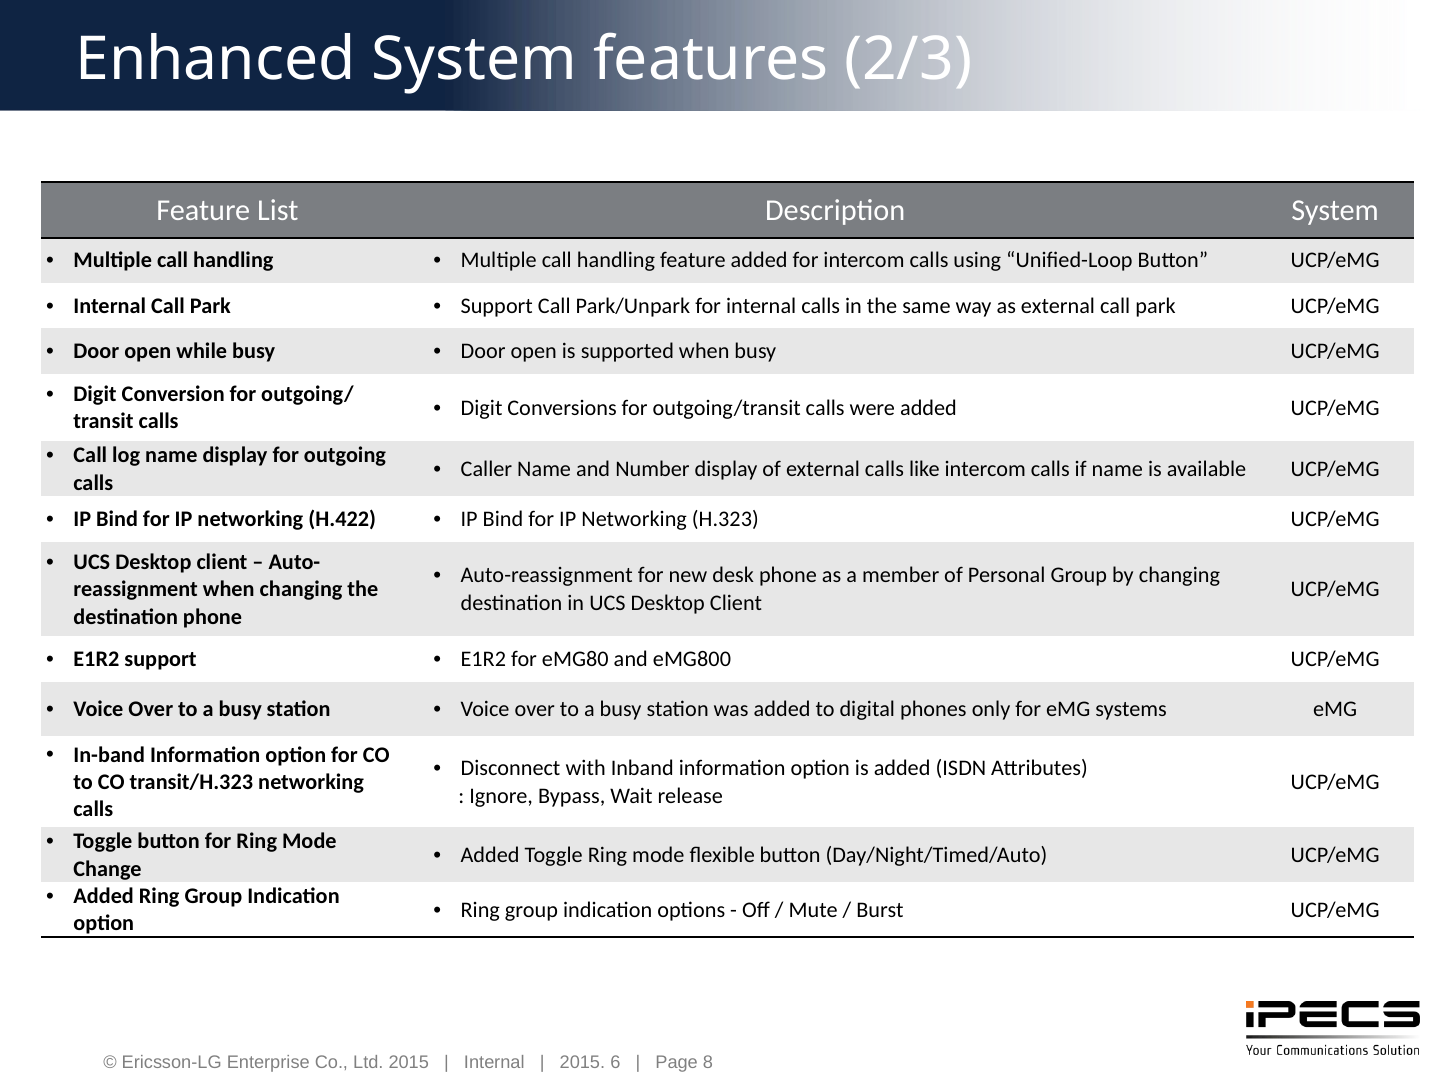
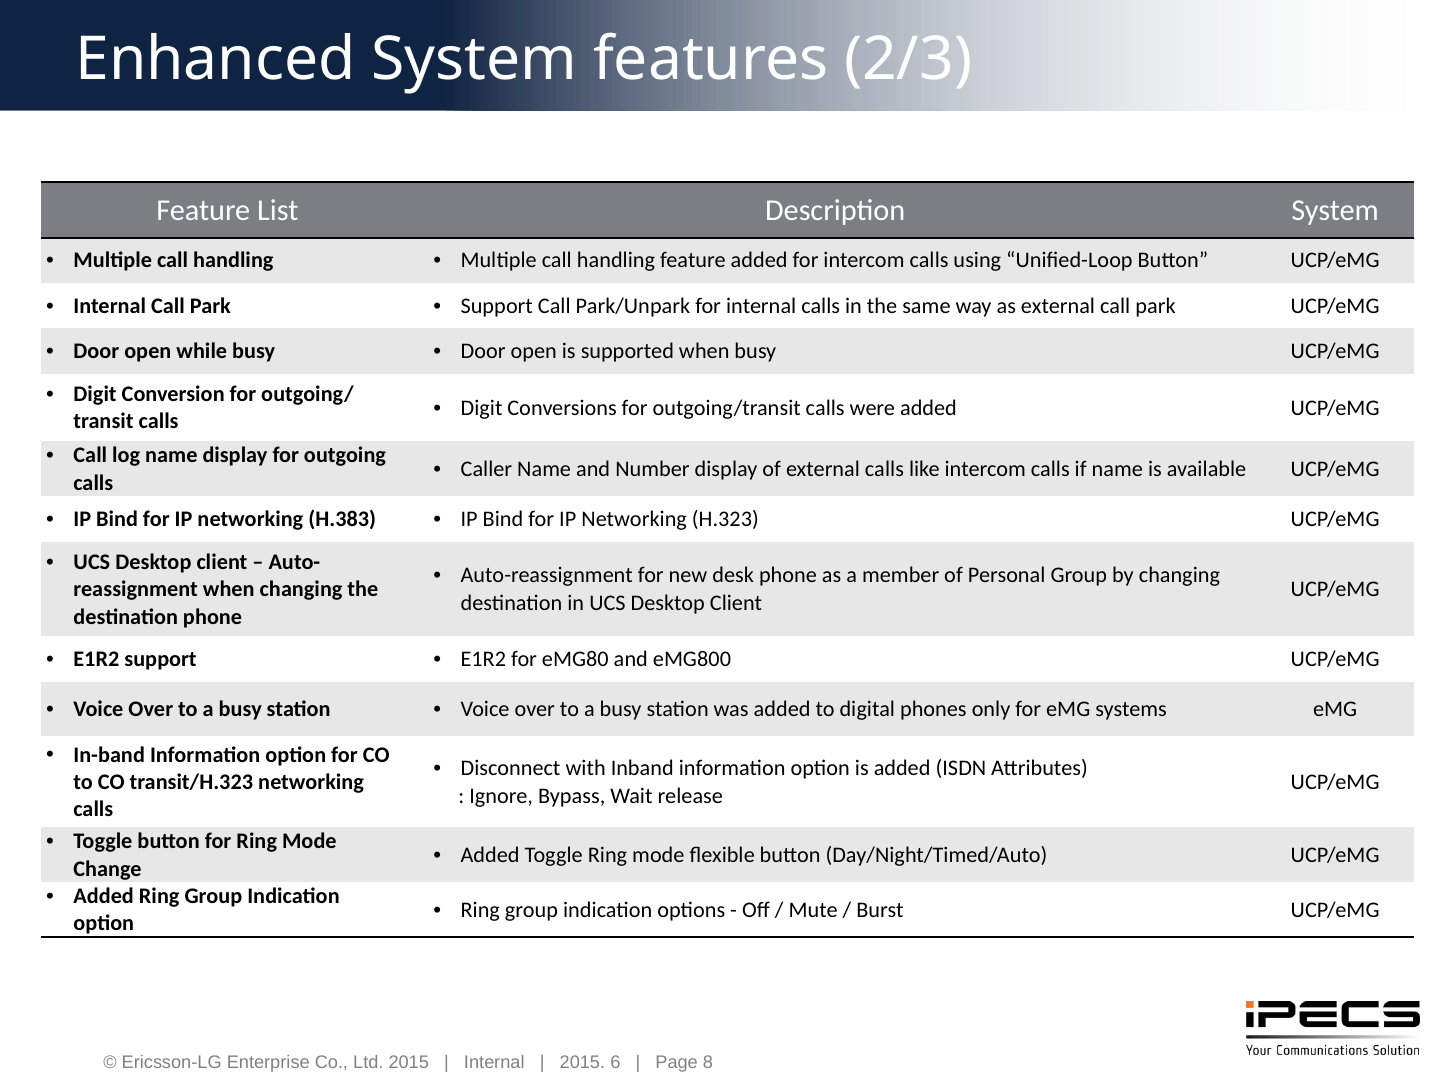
H.422: H.422 -> H.383
